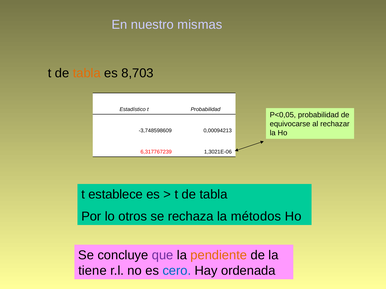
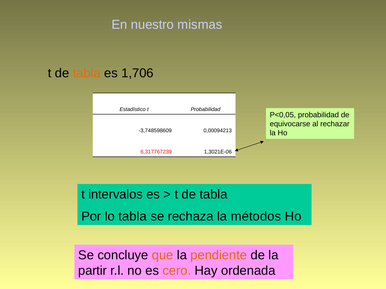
8,703: 8,703 -> 1,706
establece: establece -> intervalos
lo otros: otros -> tabla
que colour: purple -> orange
tiene: tiene -> partir
cero colour: blue -> orange
